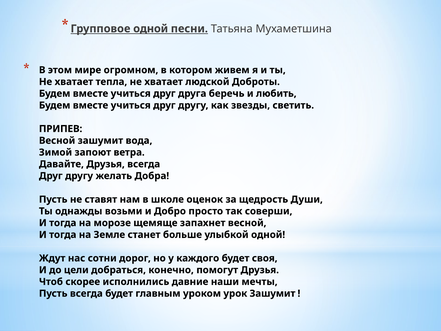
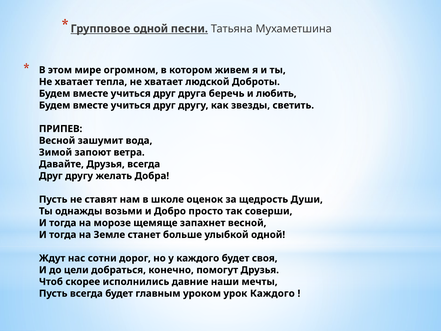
урок Зашумит: Зашумит -> Каждого
